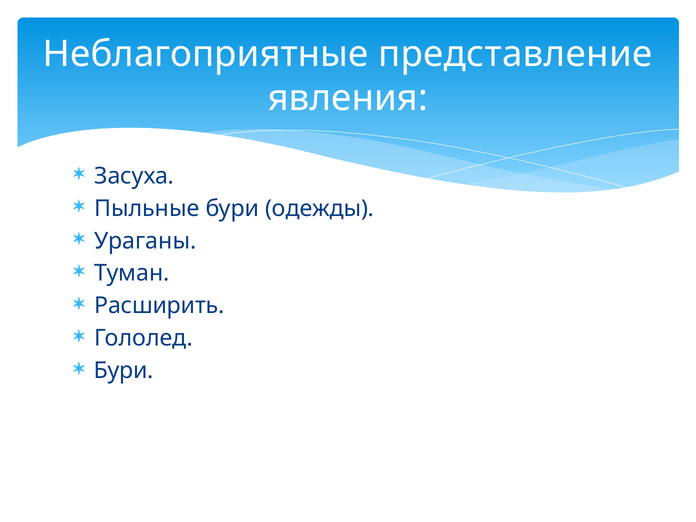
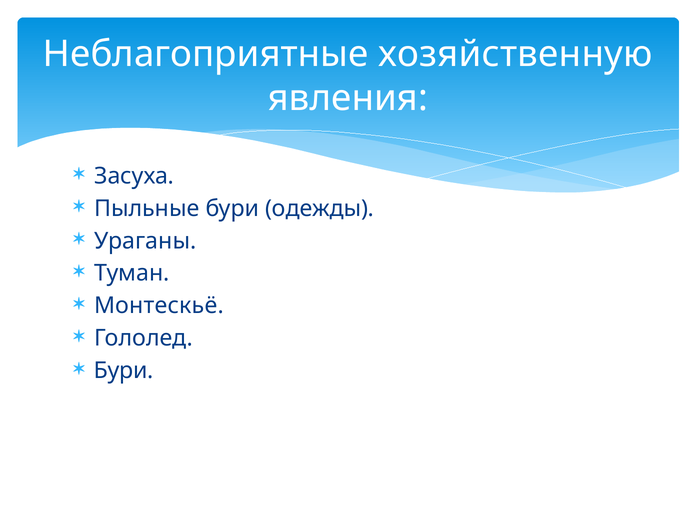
представление: представление -> хозяйственную
Расширить: Расширить -> Монтескьё
